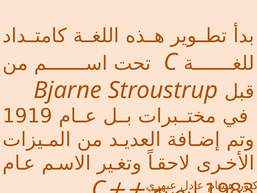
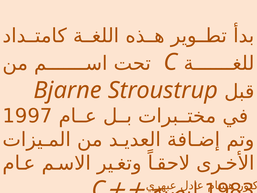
1919: 1919 -> 1997
